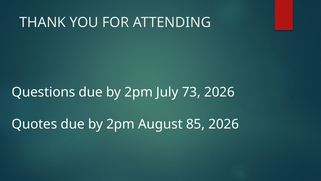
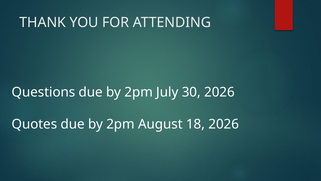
73: 73 -> 30
85: 85 -> 18
